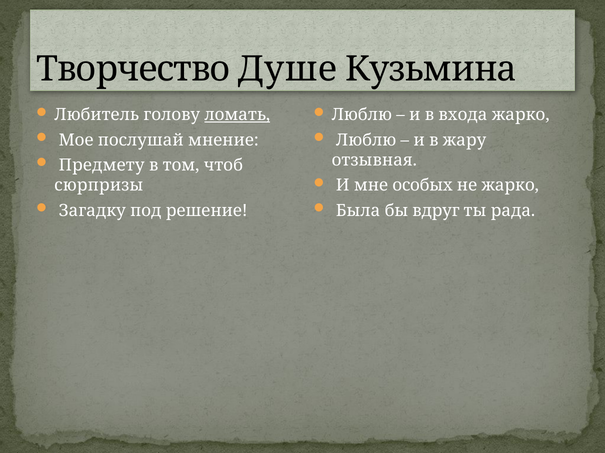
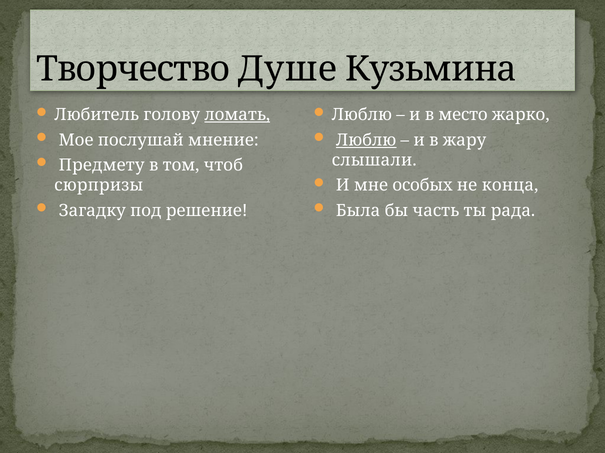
входа: входа -> место
Люблю at (366, 140) underline: none -> present
отзывная: отзывная -> слышали
не жарко: жарко -> конца
вдруг: вдруг -> часть
